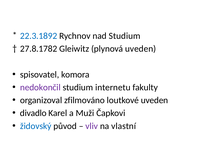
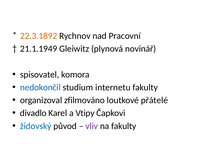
22.3.1892 colour: blue -> orange
nad Studium: Studium -> Pracovní
27.8.1782: 27.8.1782 -> 21.1.1949
plynová uveden: uveden -> novinář
nedokončil colour: purple -> blue
loutkové uveden: uveden -> přátelé
Muži: Muži -> Vtipy
na vlastní: vlastní -> fakulty
